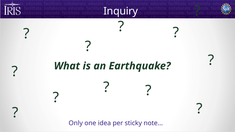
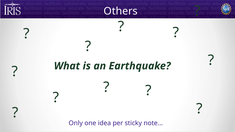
Inquiry: Inquiry -> Others
